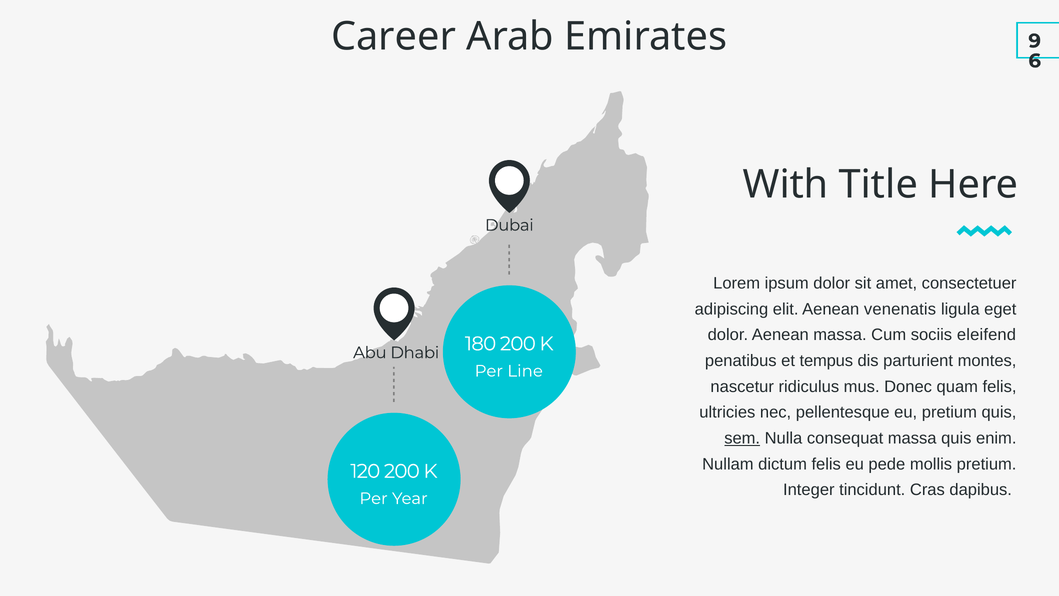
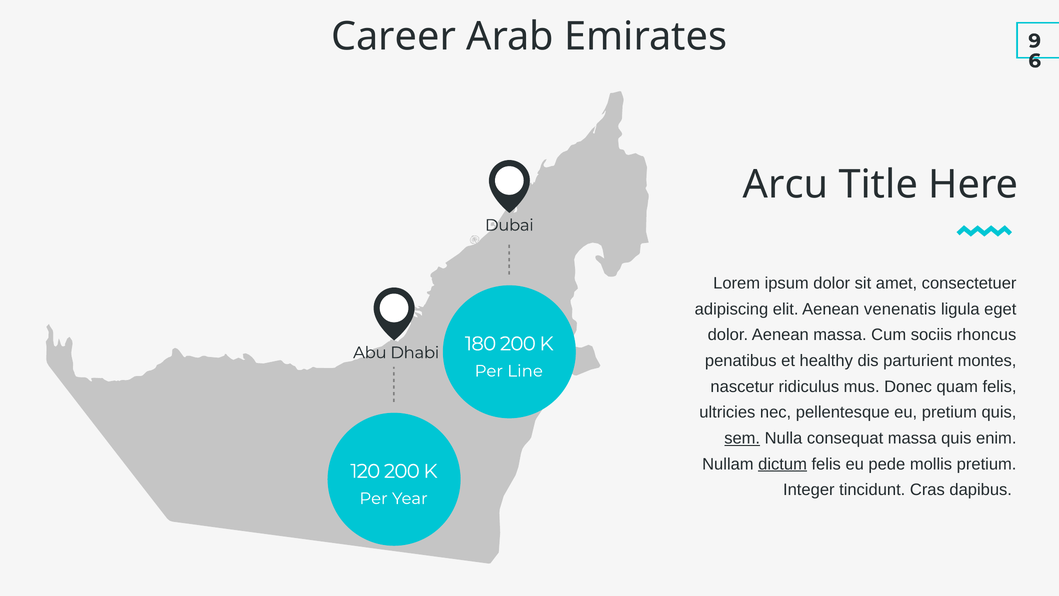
With: With -> Arcu
eleifend: eleifend -> rhoncus
tempus: tempus -> healthy
dictum underline: none -> present
